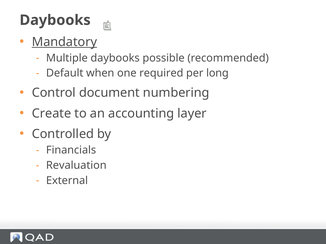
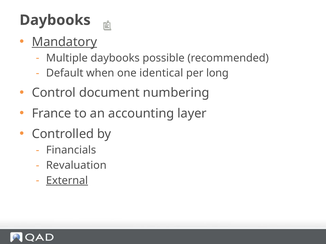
required: required -> identical
Create: Create -> France
External underline: none -> present
